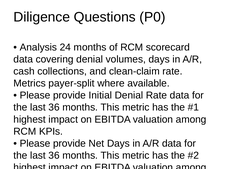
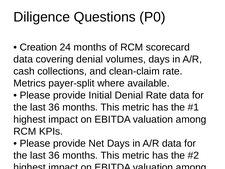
Analysis: Analysis -> Creation
